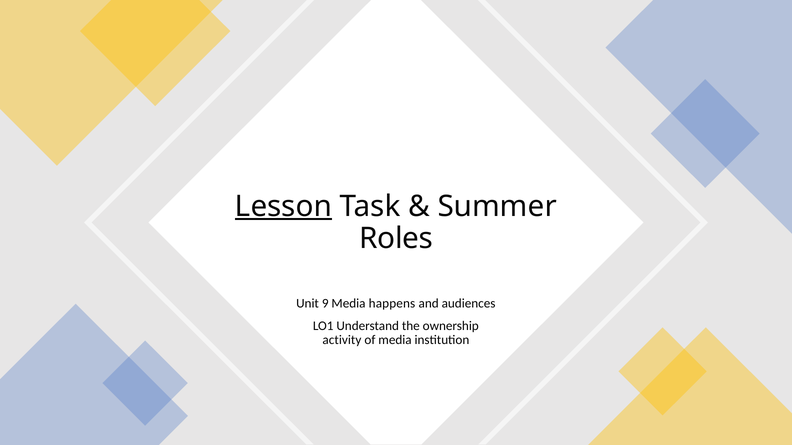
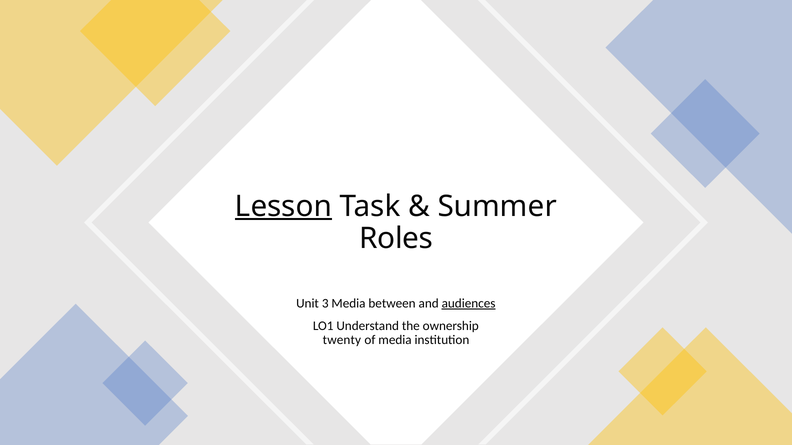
9: 9 -> 3
happens: happens -> between
audiences underline: none -> present
activity: activity -> twenty
